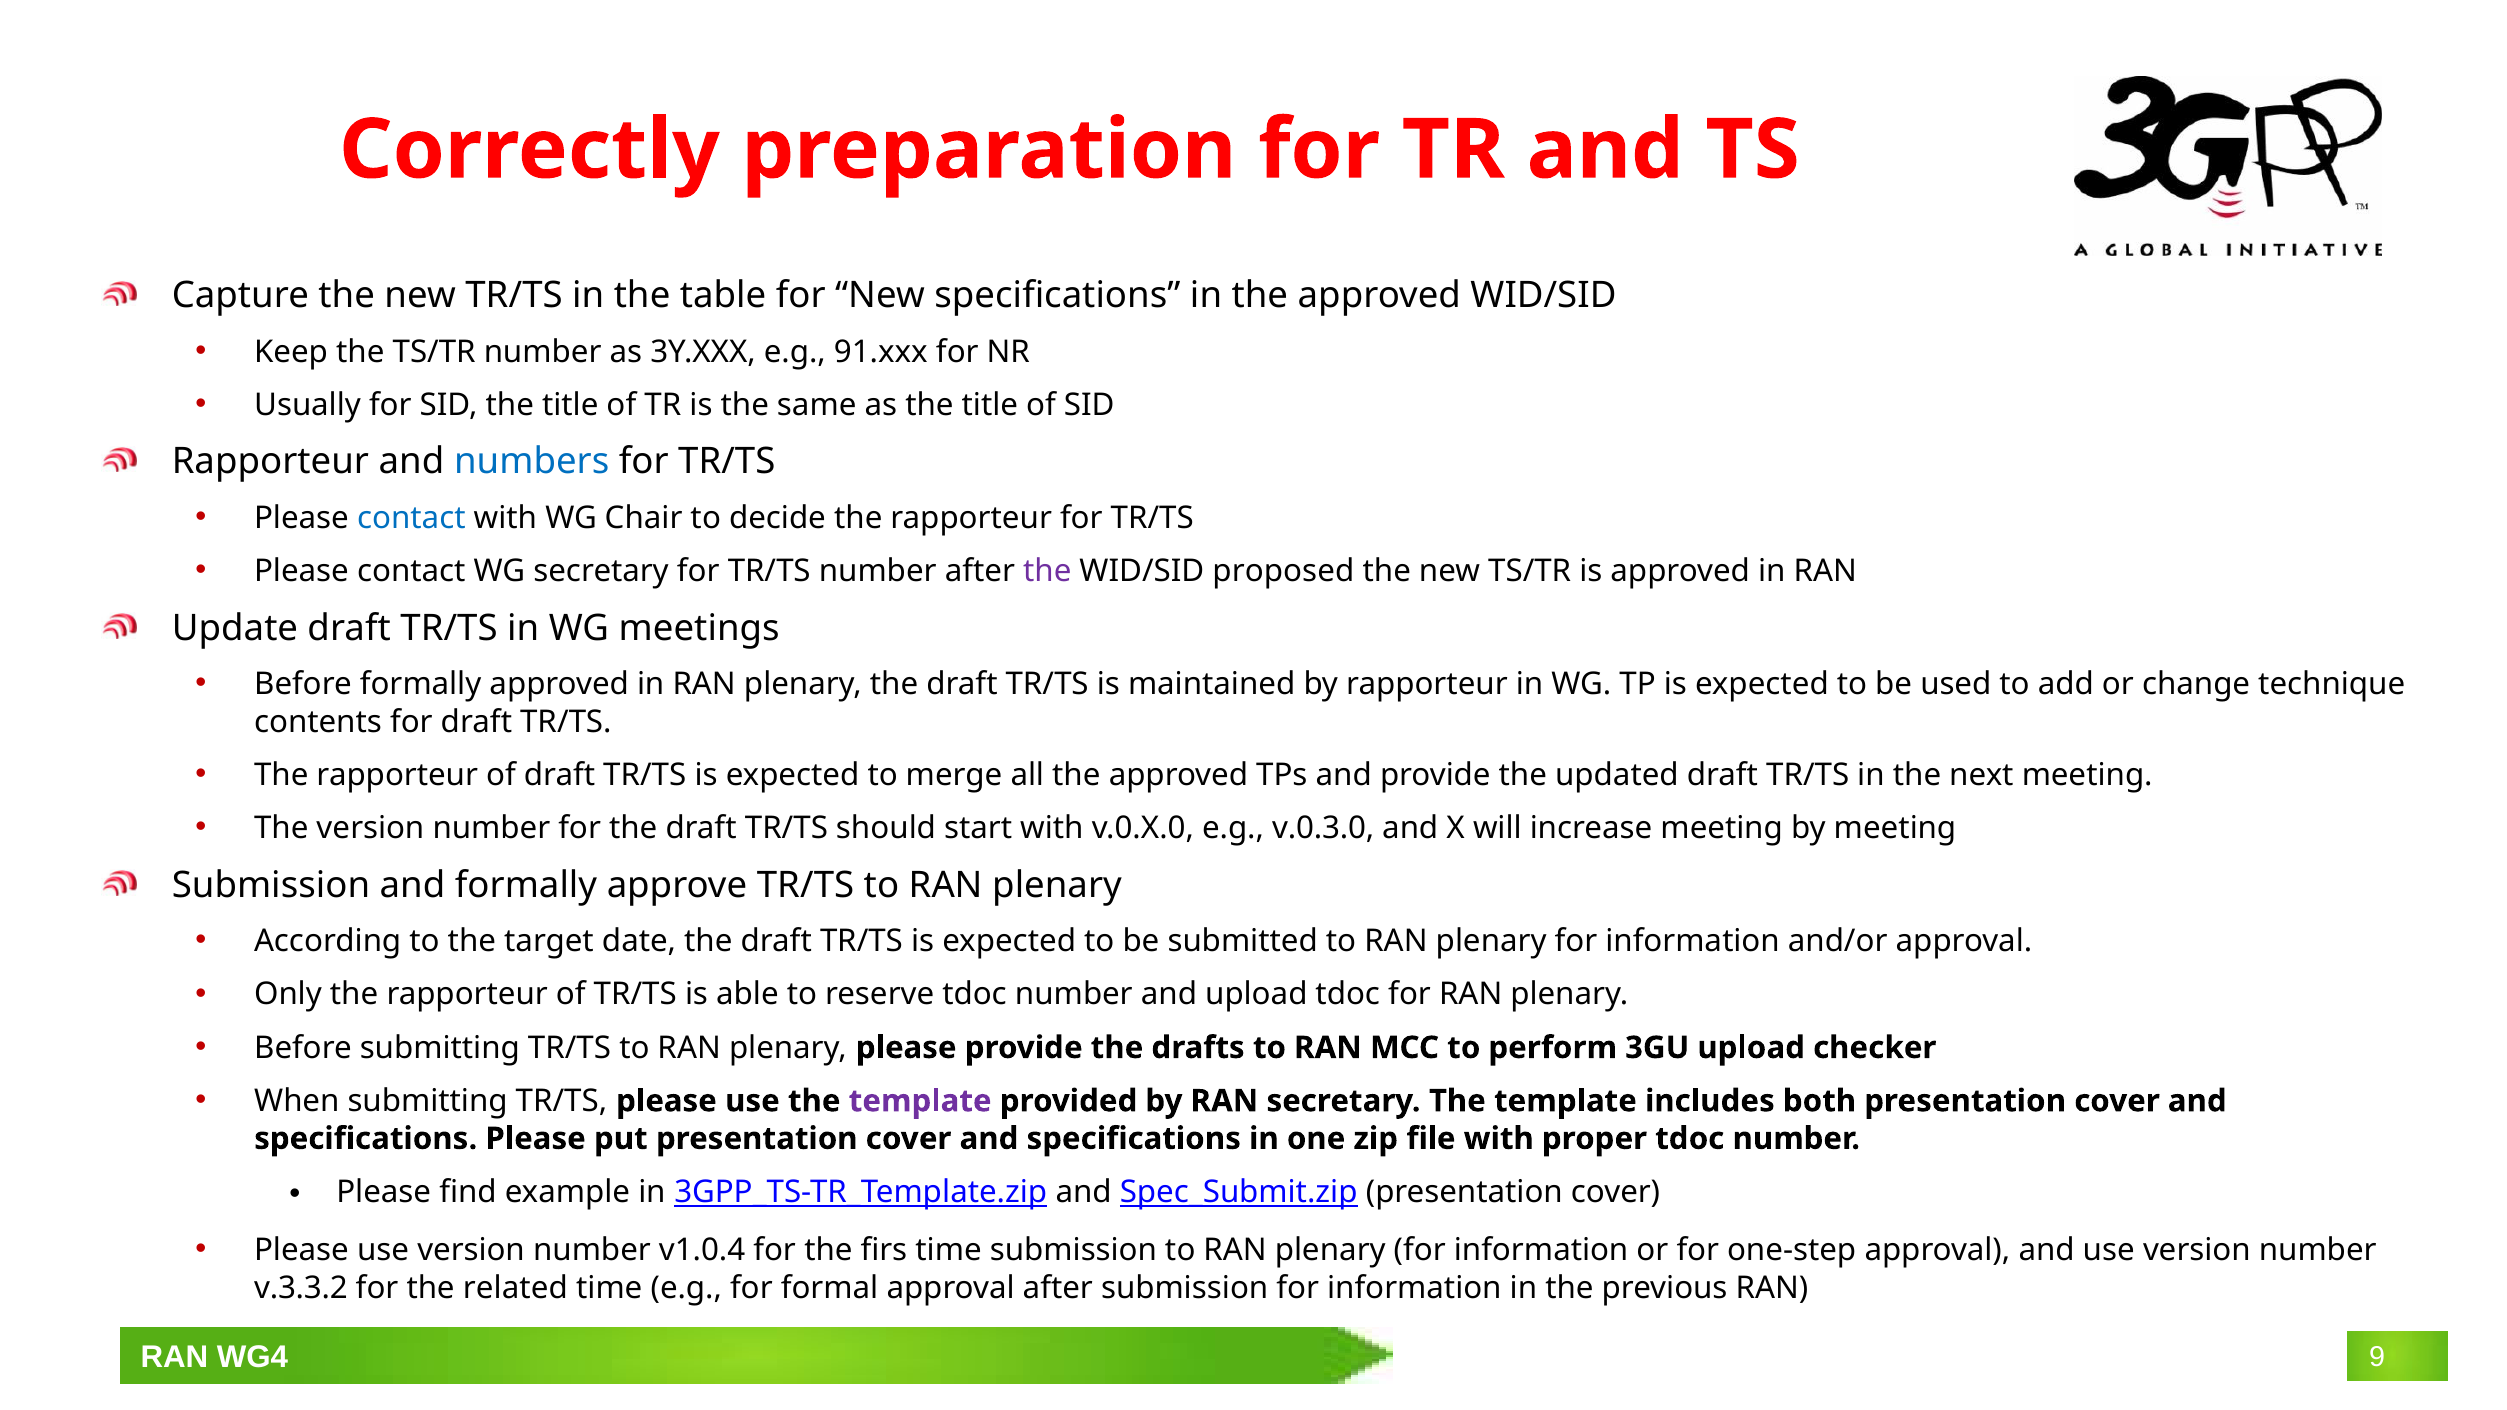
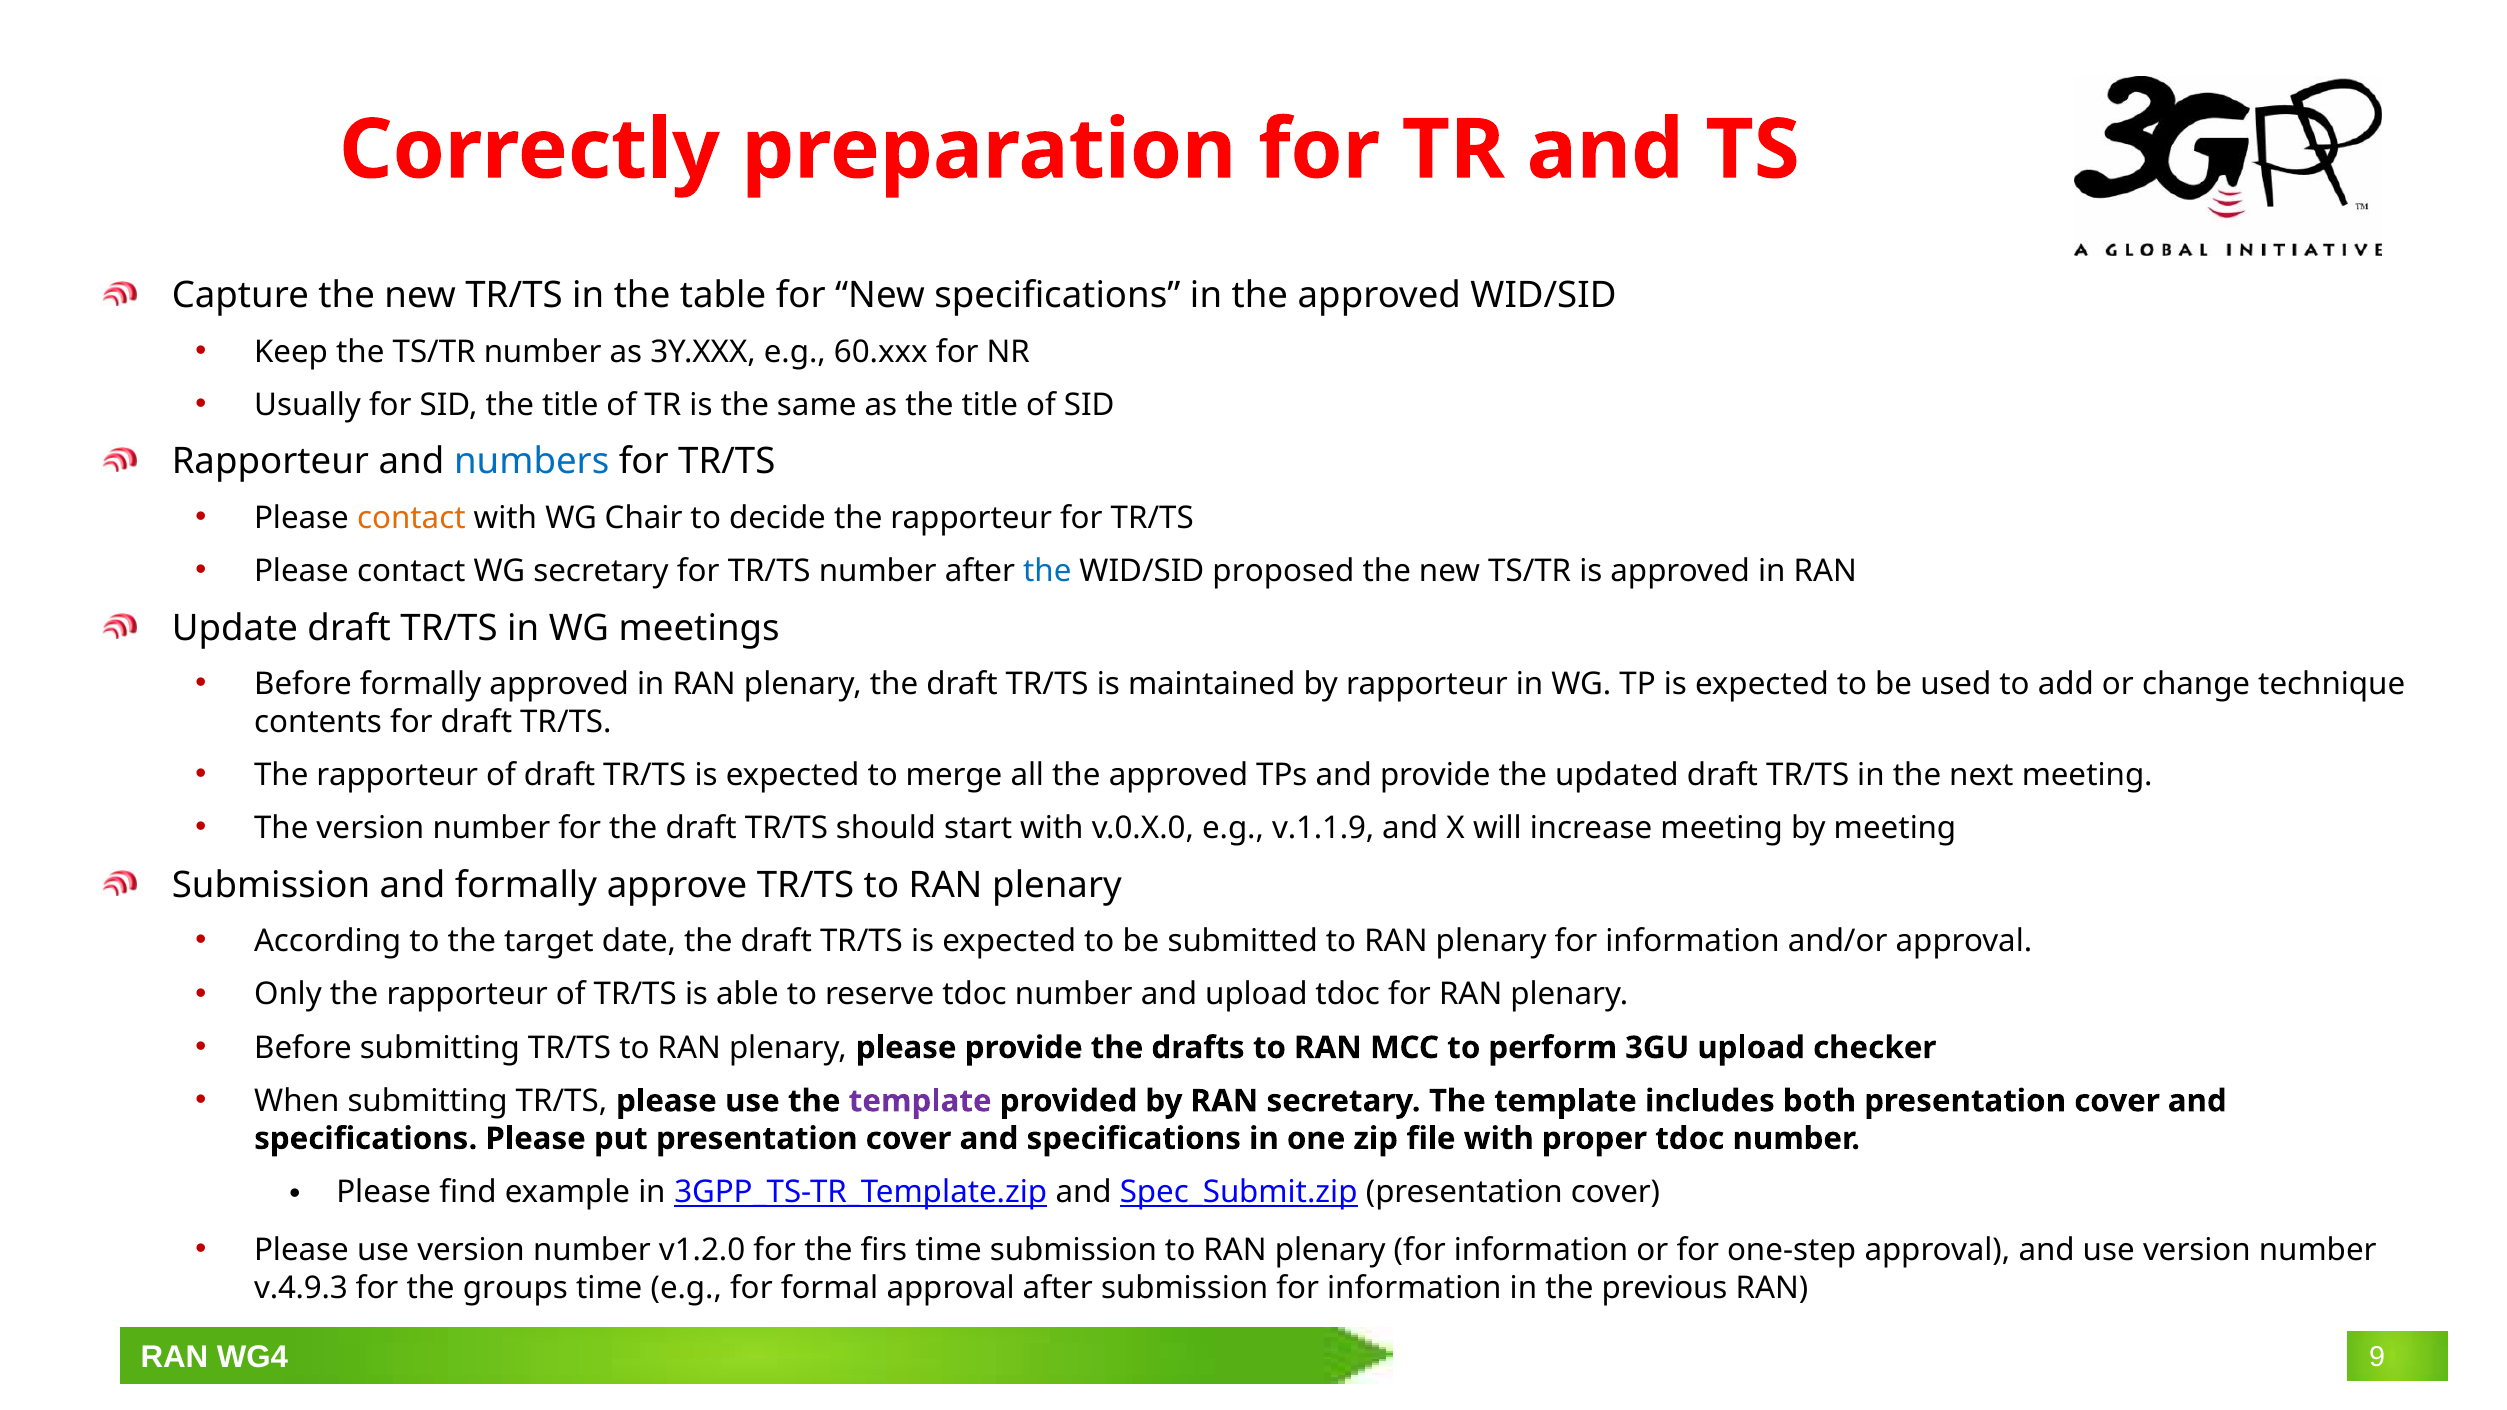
91.xxx: 91.xxx -> 60.xxx
contact at (411, 518) colour: blue -> orange
the at (1047, 571) colour: purple -> blue
v.0.3.0: v.0.3.0 -> v.1.1.9
v1.0.4: v1.0.4 -> v1.2.0
v.3.3.2: v.3.3.2 -> v.4.9.3
related: related -> groups
